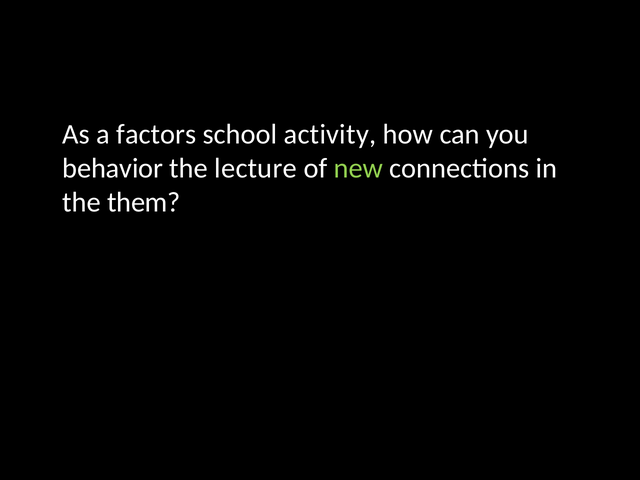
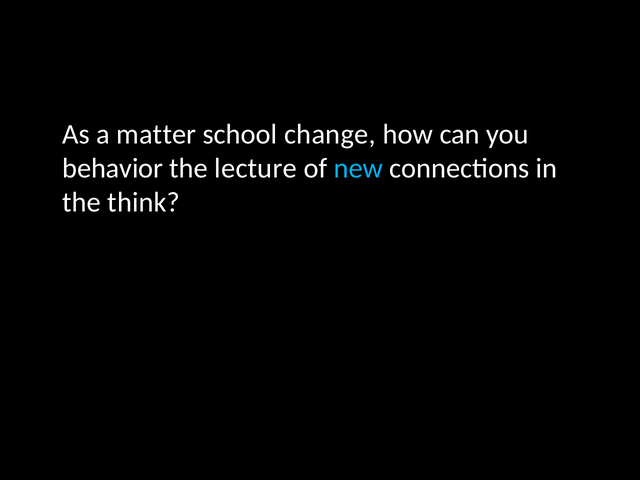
factors: factors -> matter
activity: activity -> change
new colour: light green -> light blue
them: them -> think
